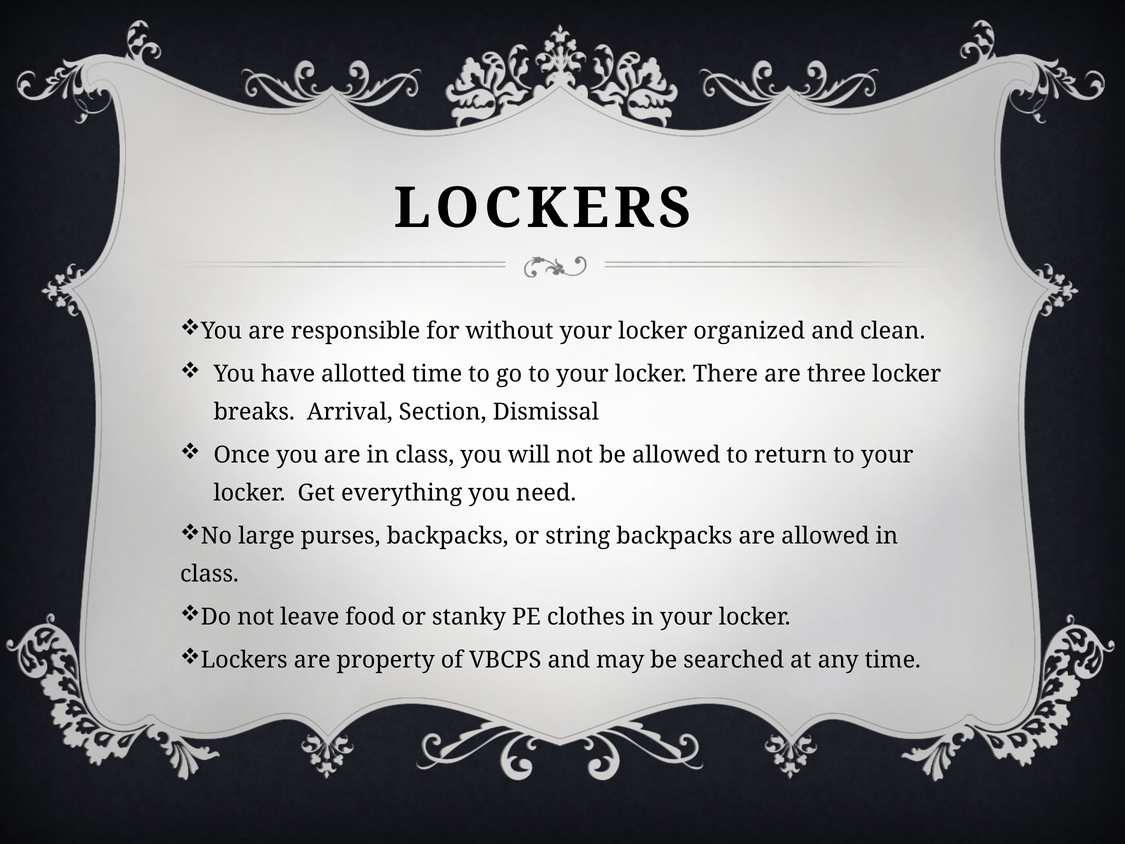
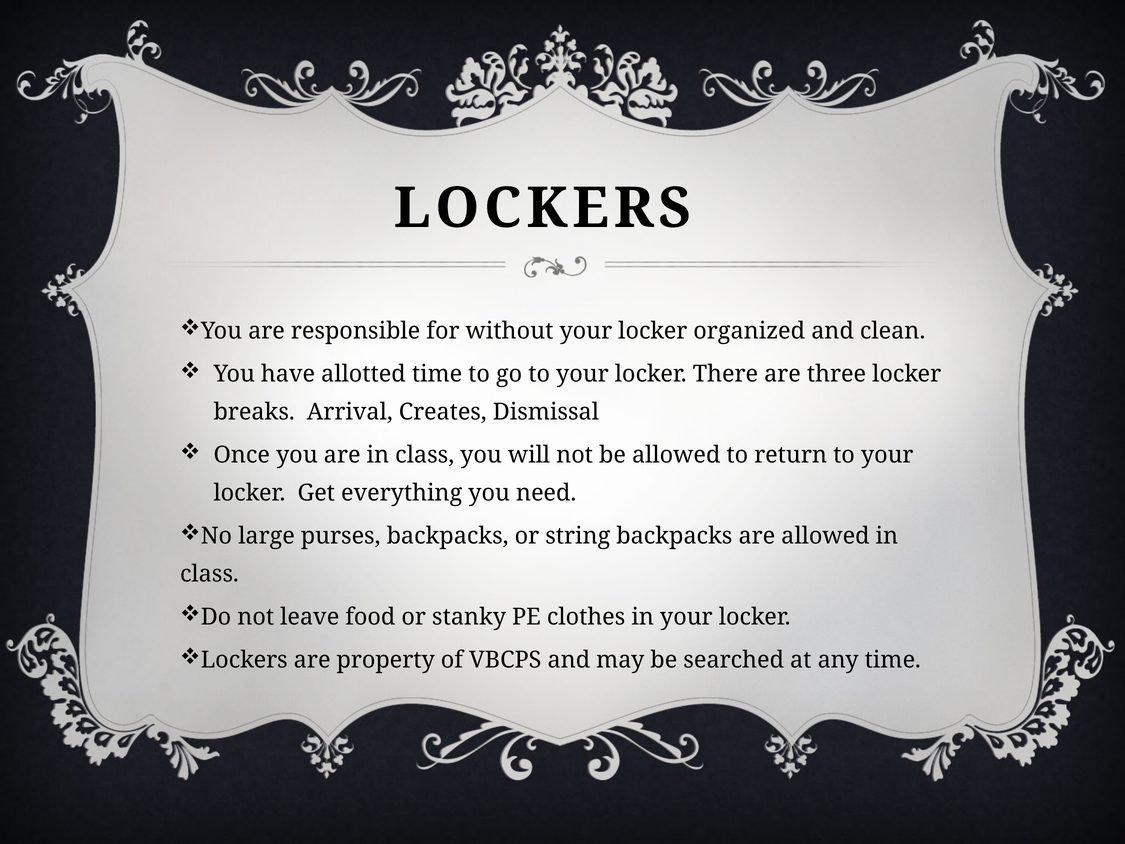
Section: Section -> Creates
